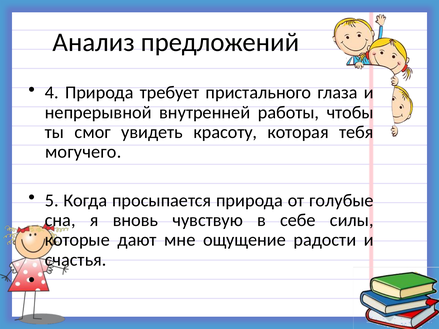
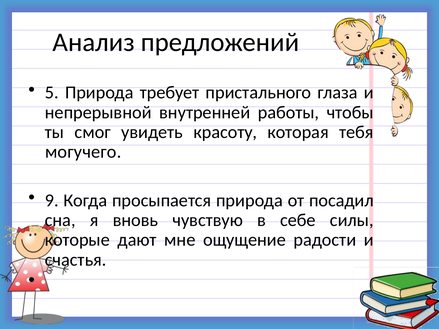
4: 4 -> 5
5: 5 -> 9
голубые: голубые -> посадил
